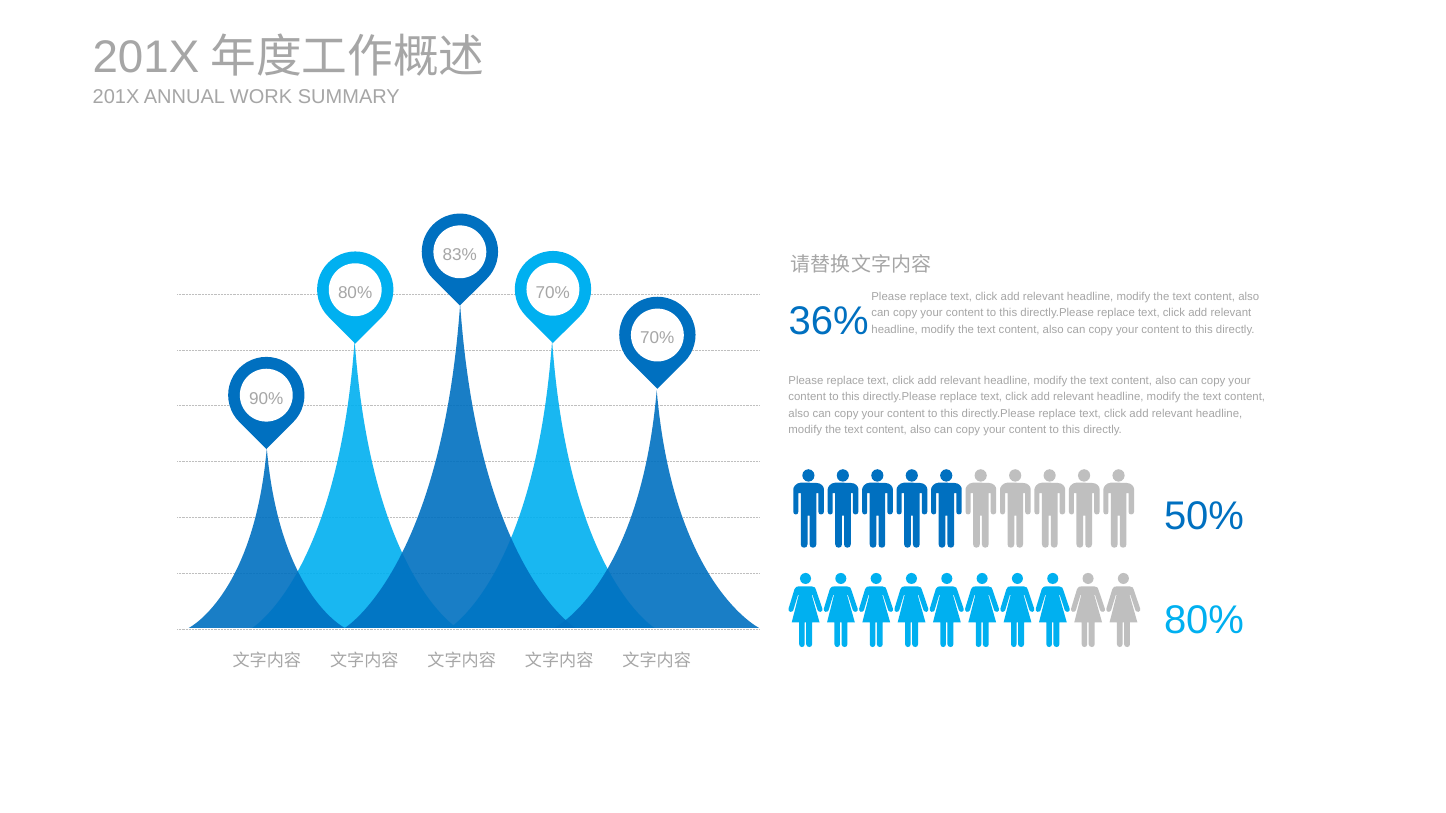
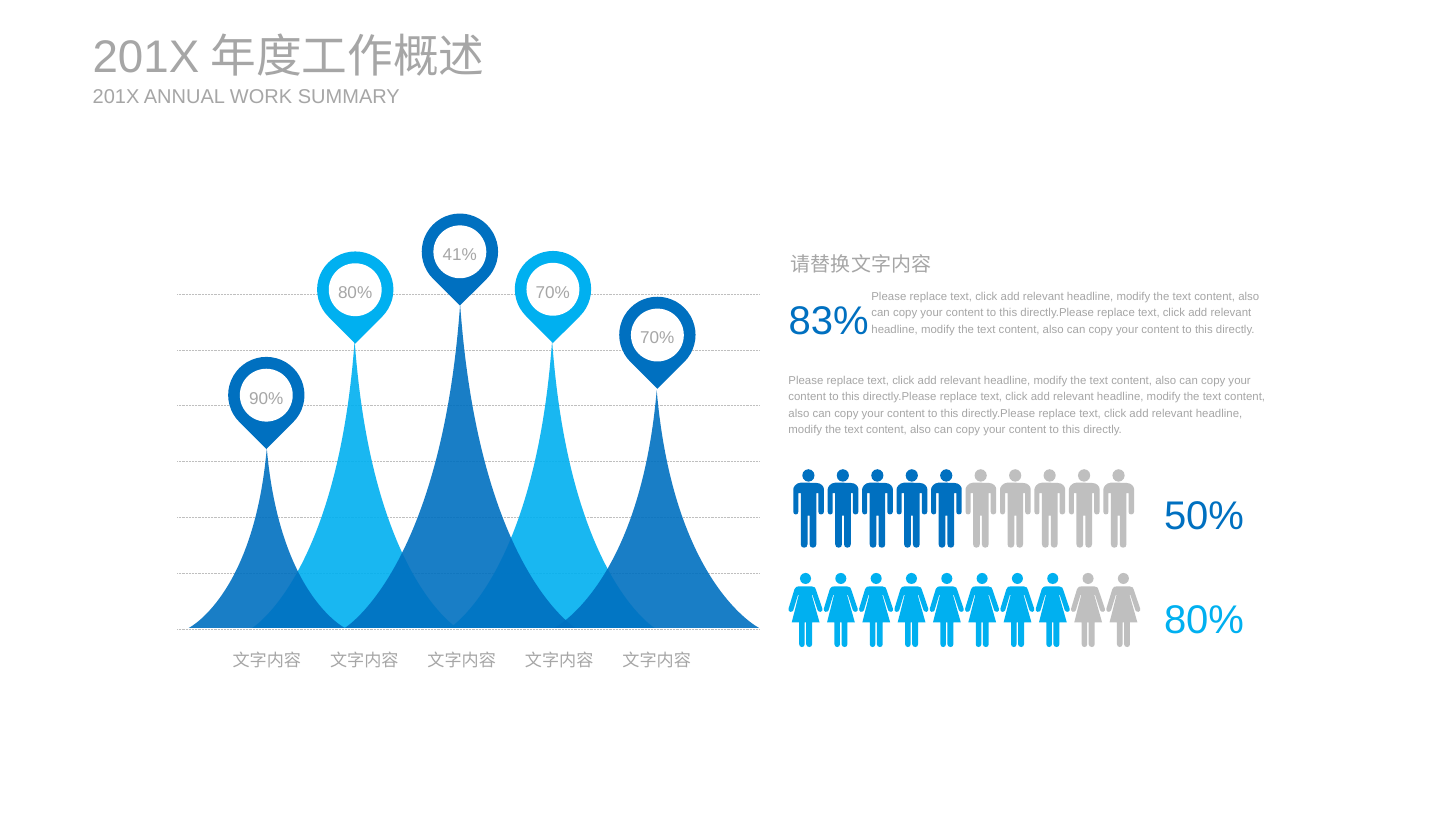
83%: 83% -> 41%
36%: 36% -> 83%
